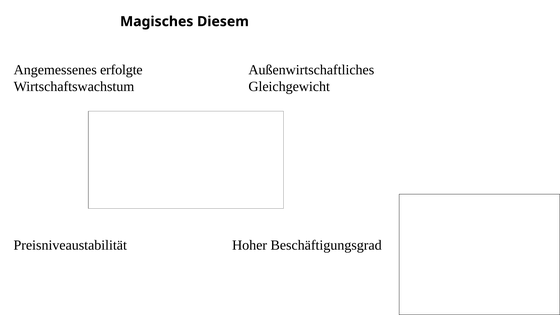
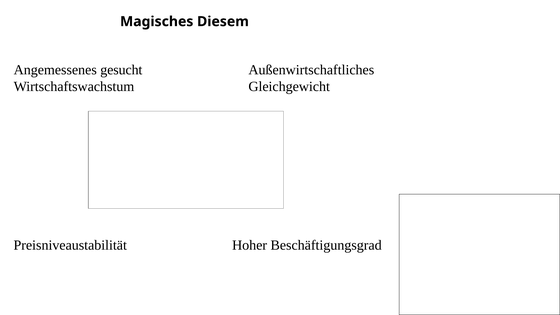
erfolgte: erfolgte -> gesucht
